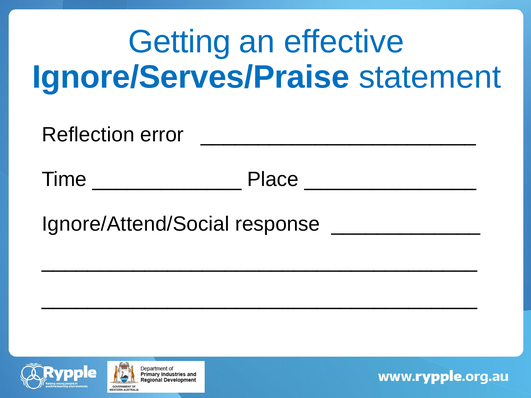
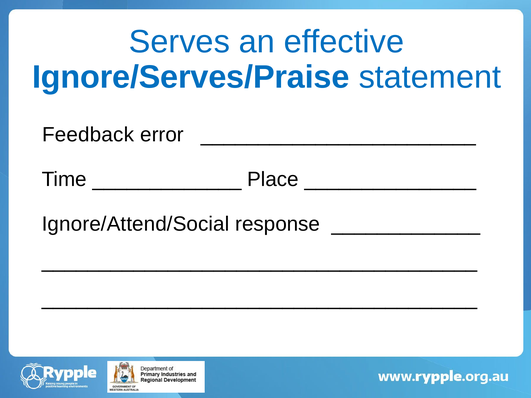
Getting: Getting -> Serves
Reflection: Reflection -> Feedback
